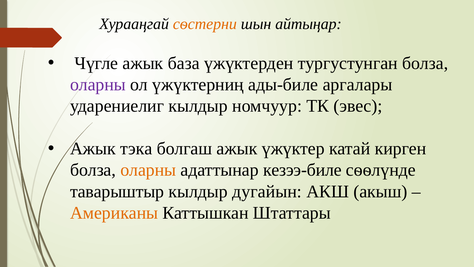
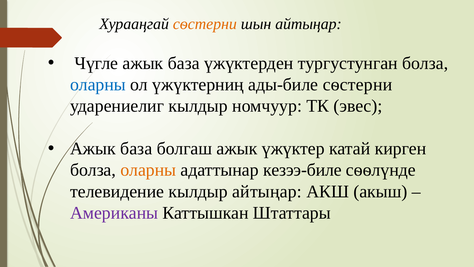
оларны at (98, 85) colour: purple -> blue
ады-биле аргалары: аргалары -> сѳстерни
тэка at (136, 149): тэка -> база
таварыштыр: таварыштыр -> телевидение
кылдыр дугайын: дугайын -> айтыңар
Американы colour: orange -> purple
